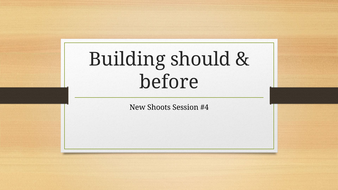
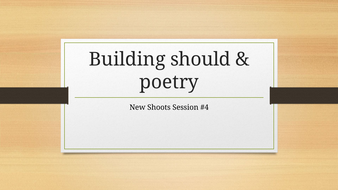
before: before -> poetry
